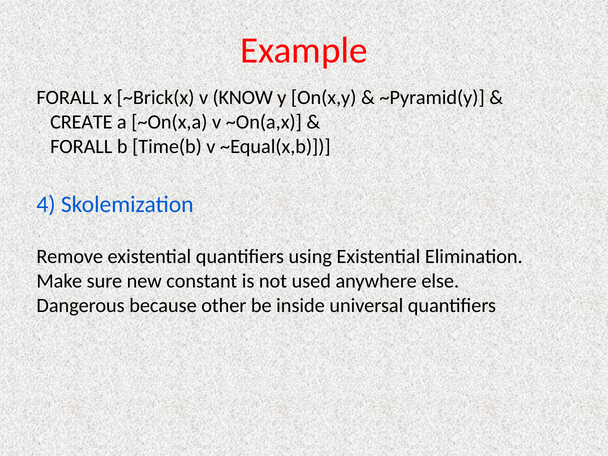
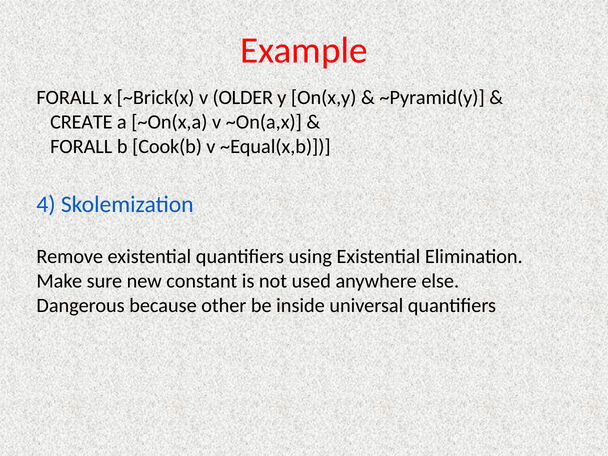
KNOW: KNOW -> OLDER
Time(b: Time(b -> Cook(b
